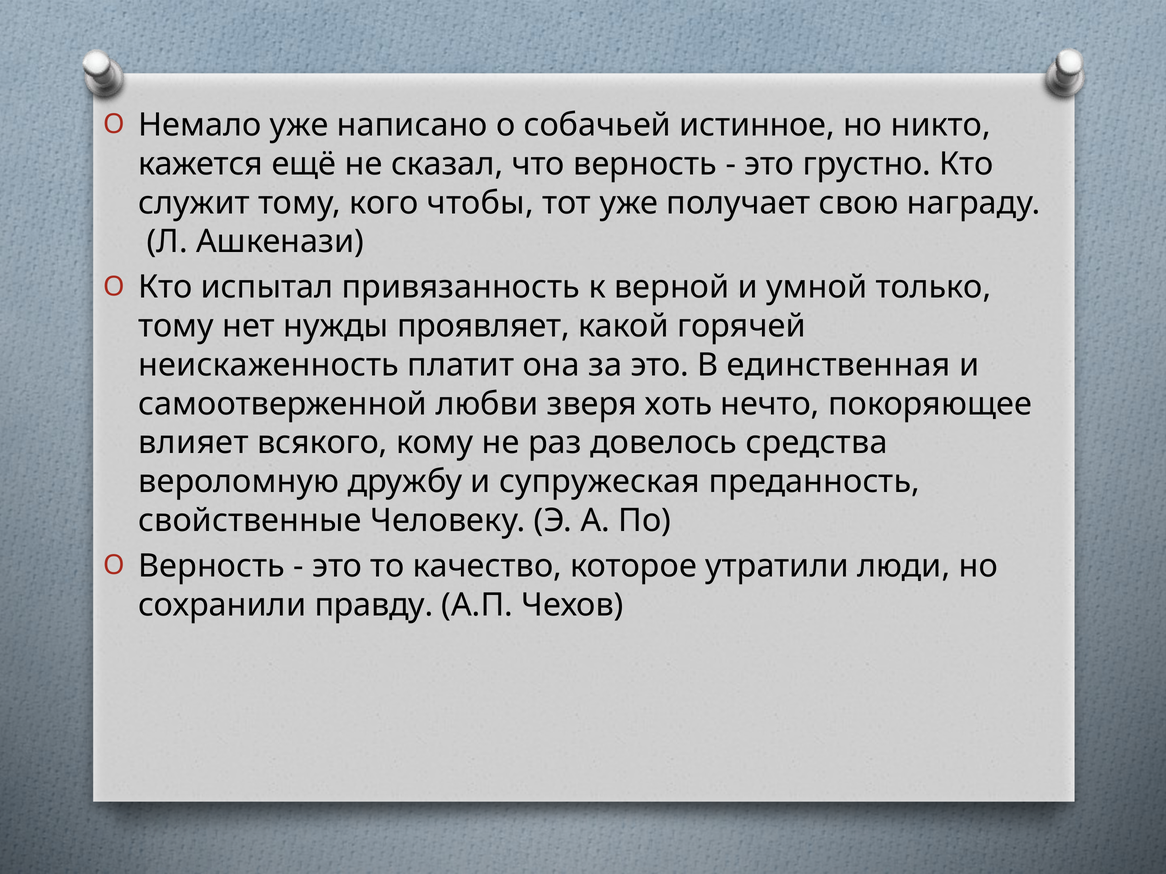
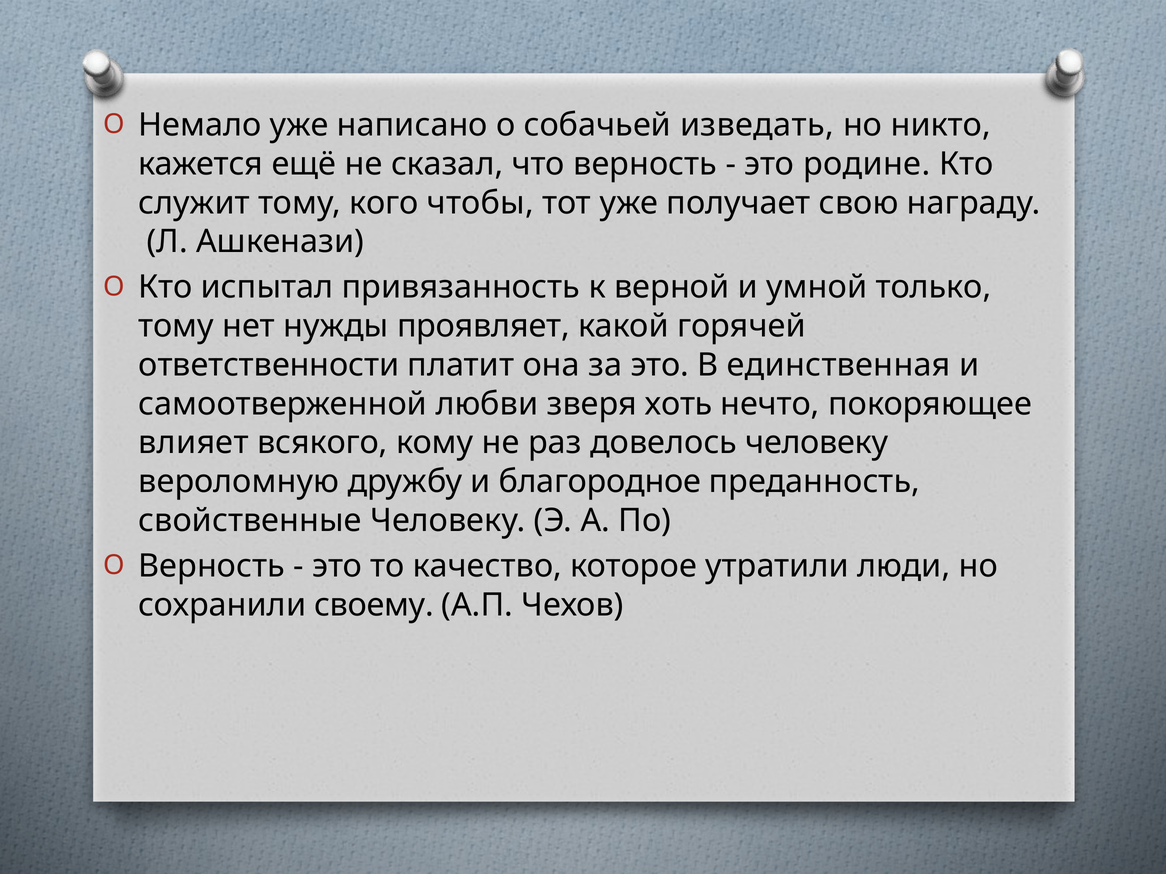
истинное: истинное -> изведать
грустно: грустно -> родине
неискаженность: неискаженность -> ответственности
довелось средства: средства -> человеку
супружеская: супружеская -> благородное
правду: правду -> своему
